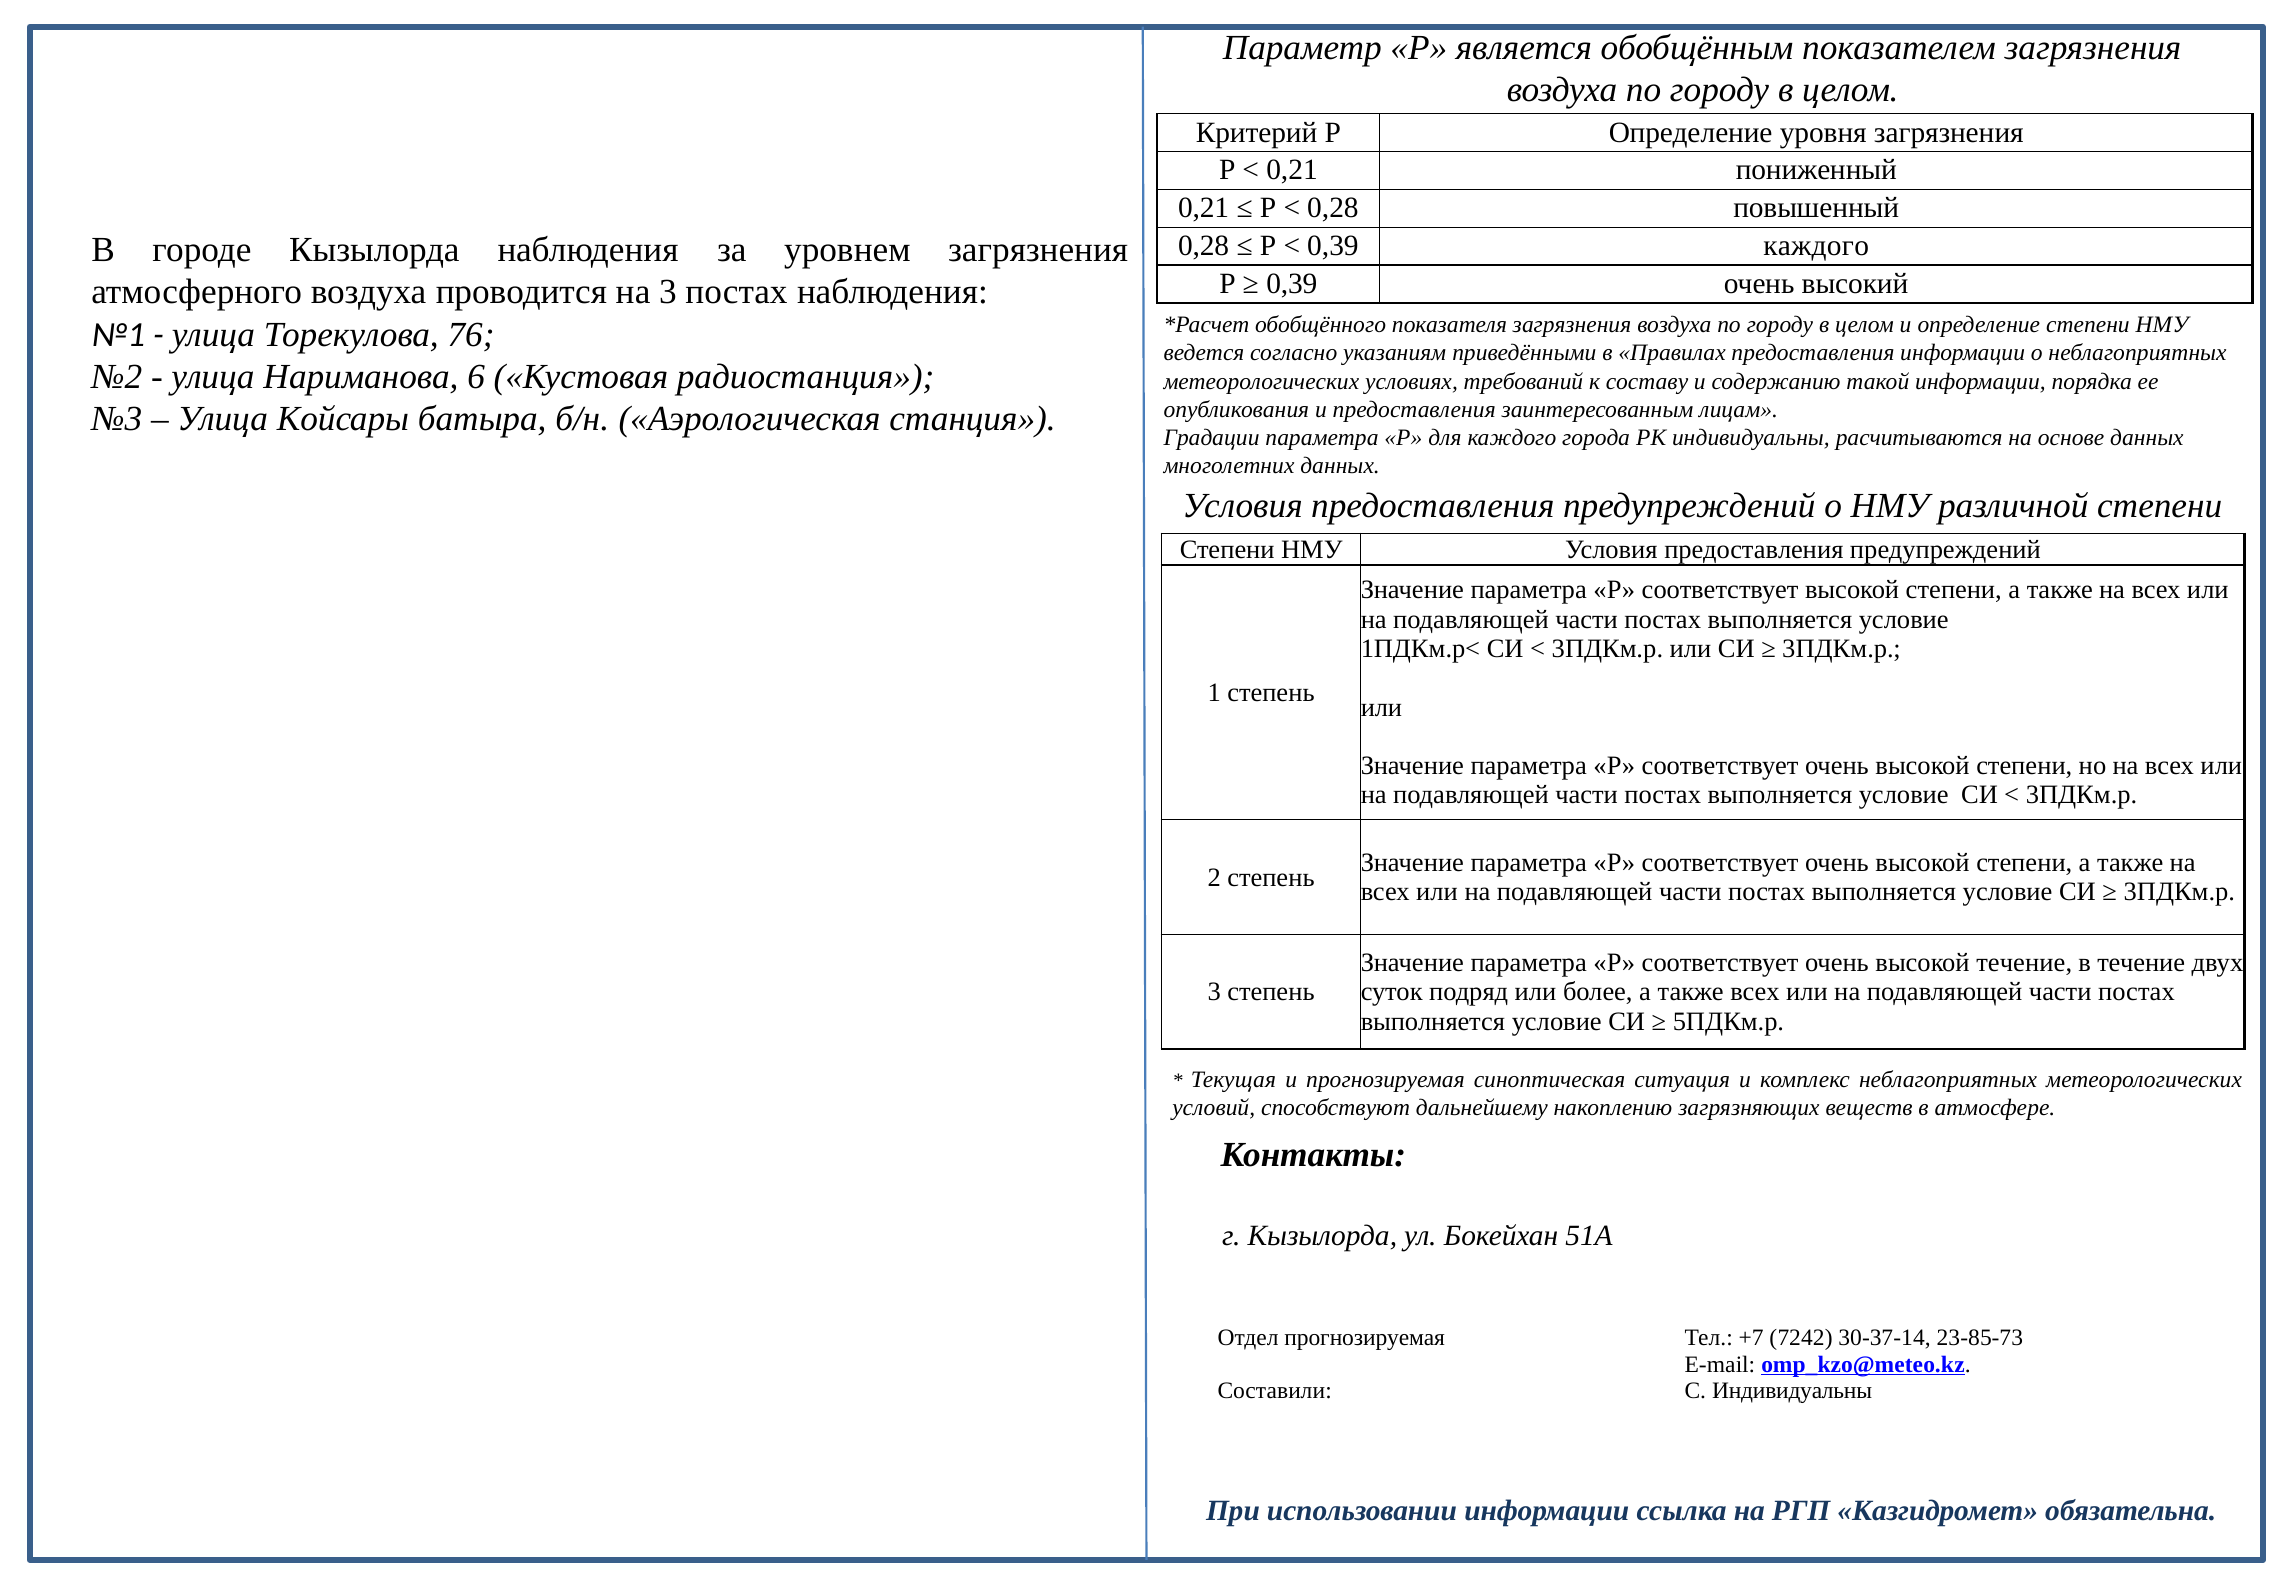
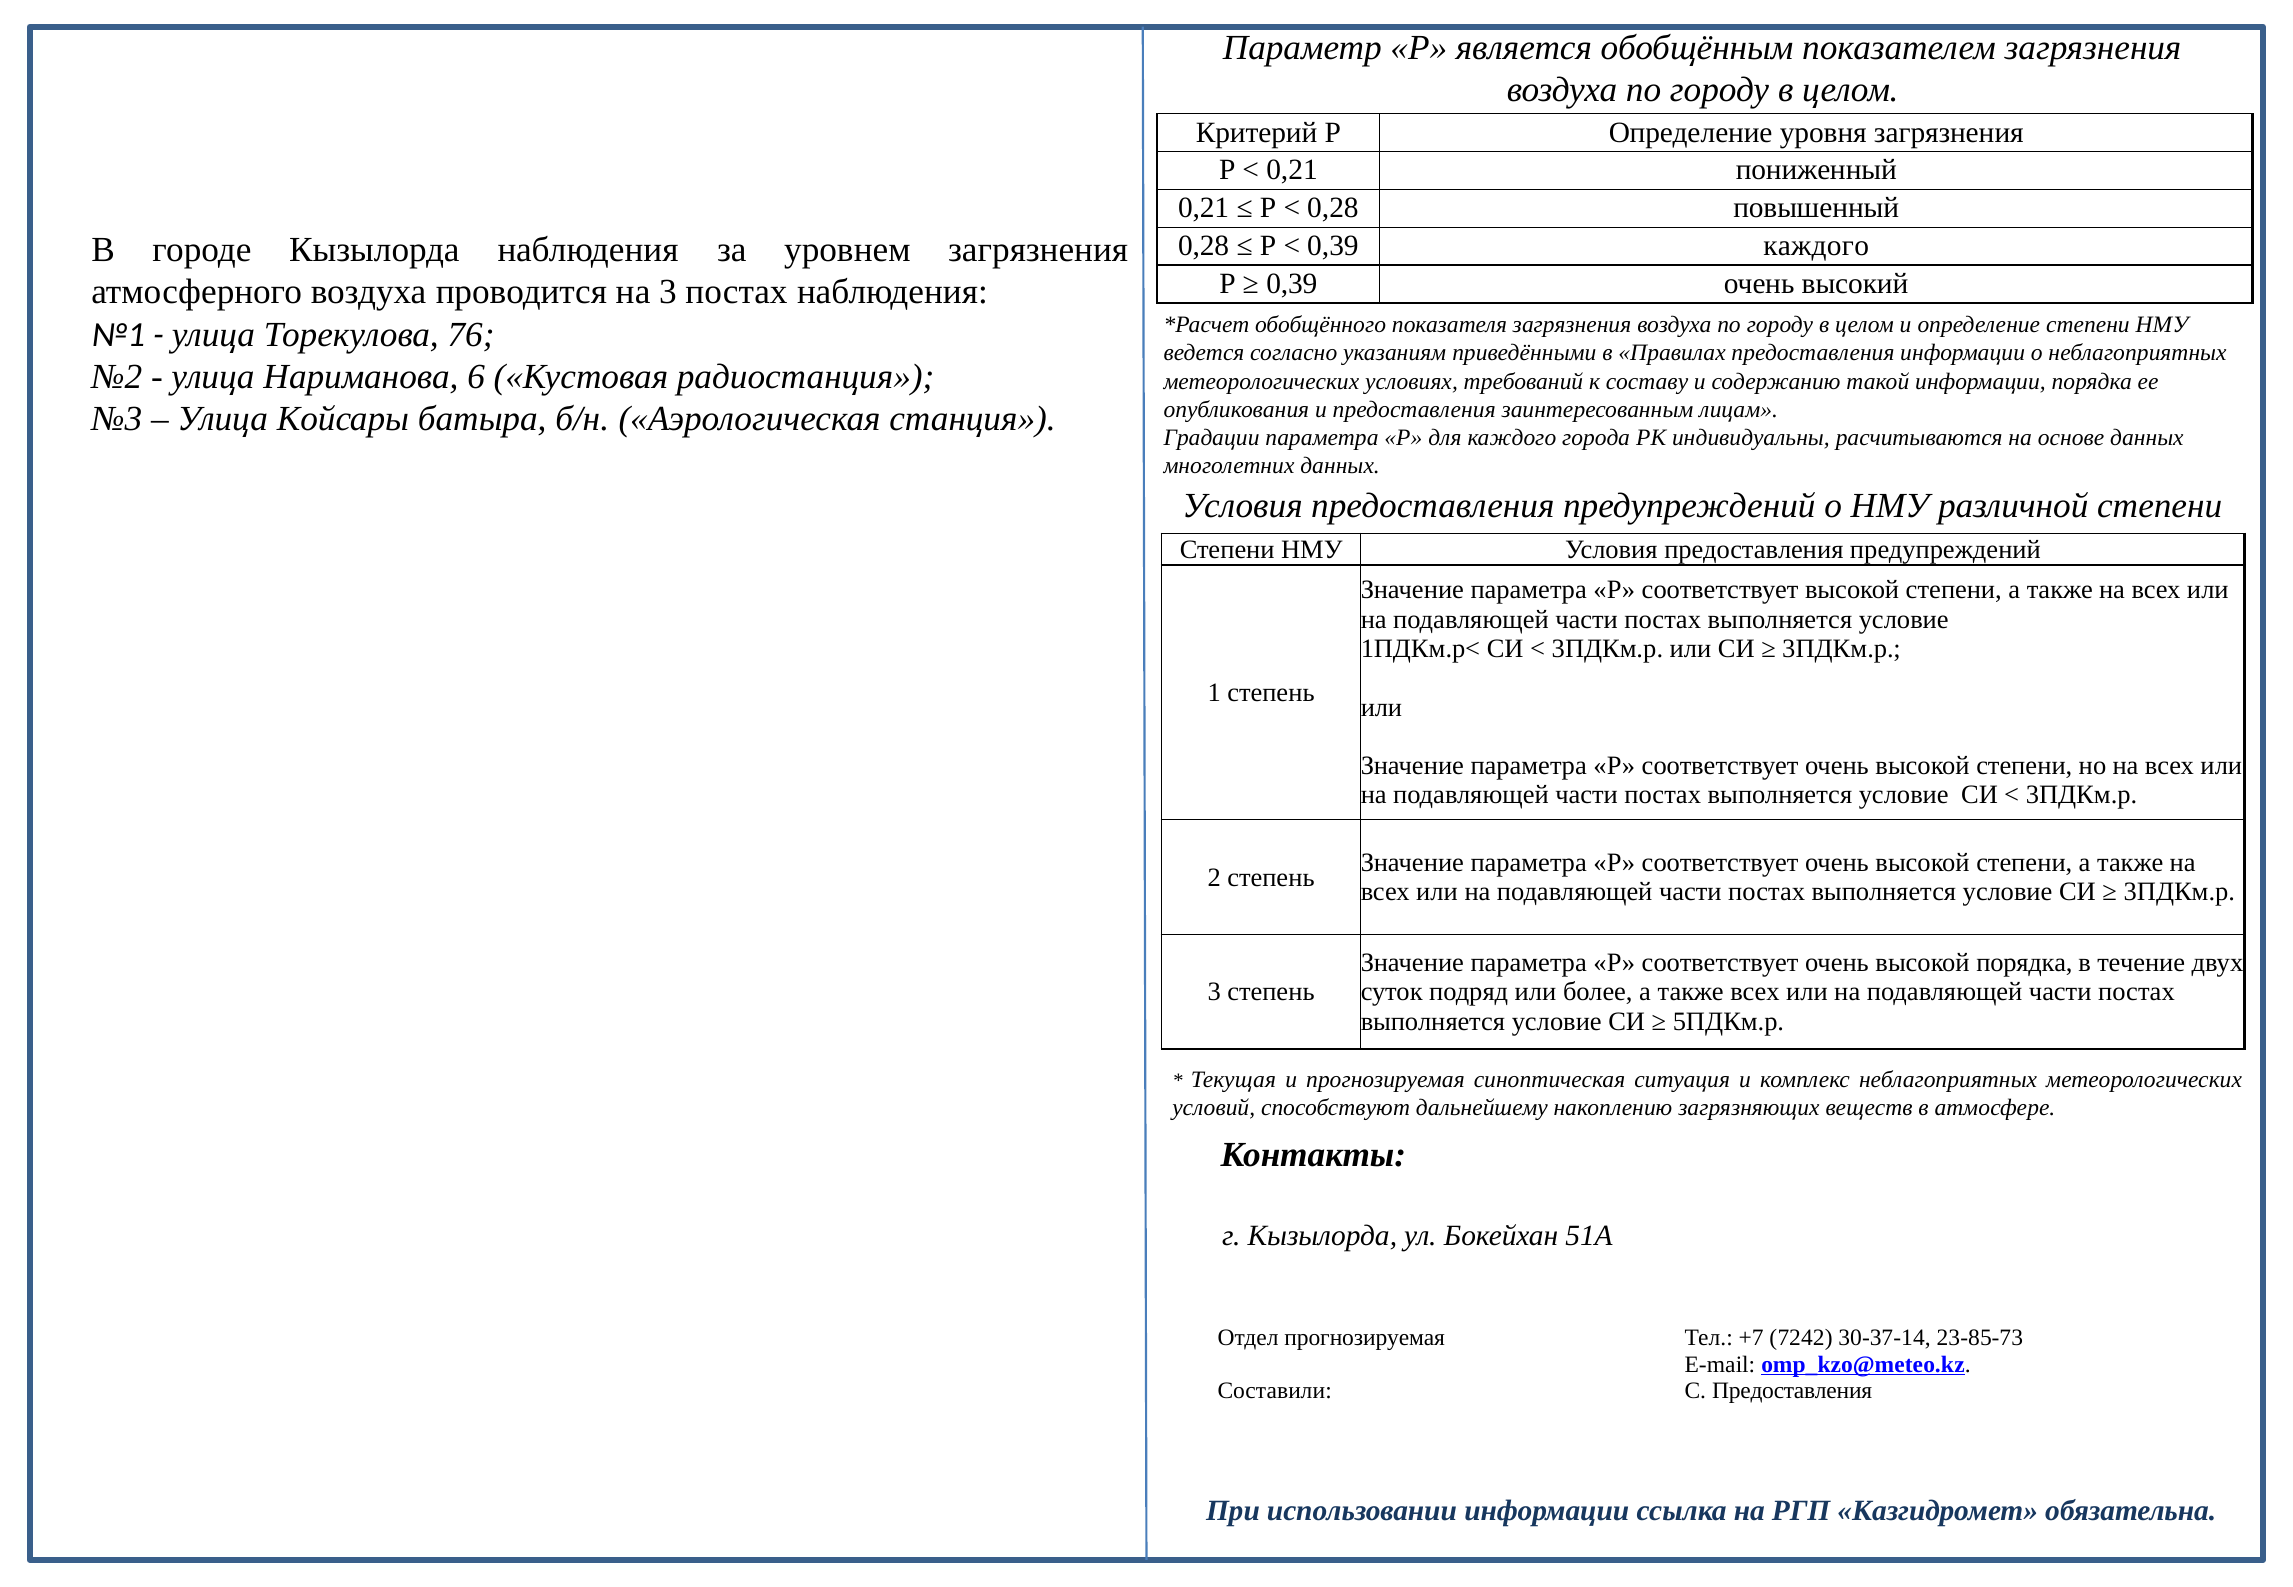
высокой течение: течение -> порядка
С Индивидуальны: Индивидуальны -> Предоставления
